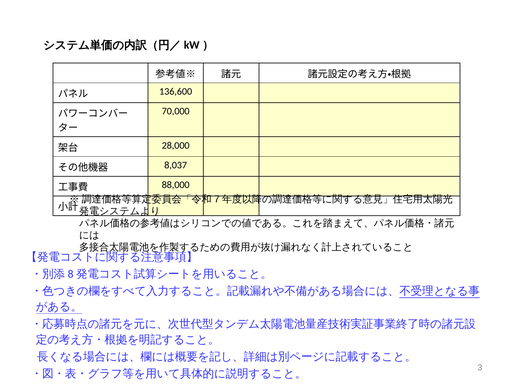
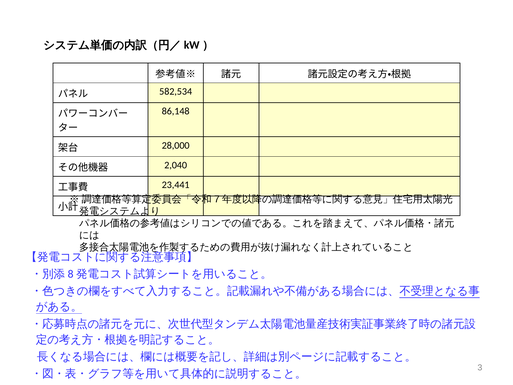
136,600: 136,600 -> 582,534
70,000: 70,000 -> 86,148
8,037: 8,037 -> 2,040
88,000: 88,000 -> 23,441
